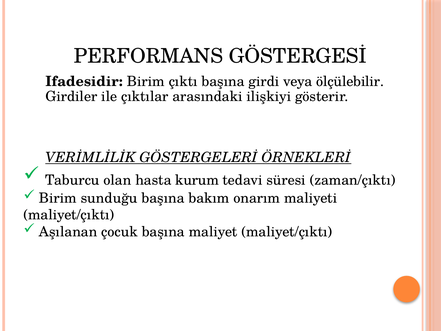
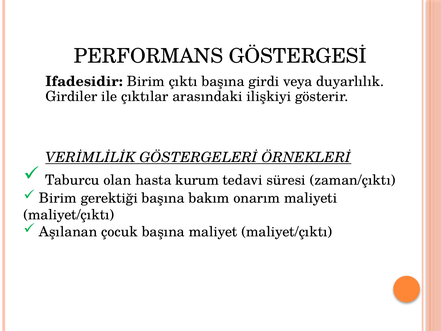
ölçülebilir: ölçülebilir -> duyarlılık
sunduğu: sunduğu -> gerektiği
